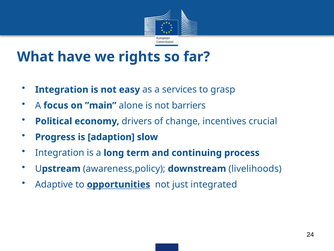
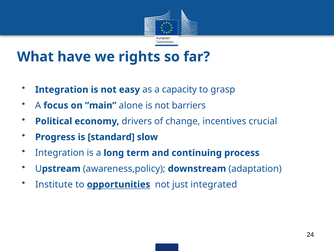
services: services -> capacity
adaption: adaption -> standard
livelihoods: livelihoods -> adaptation
Adaptive: Adaptive -> Institute
